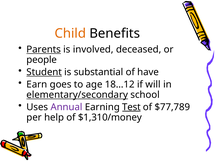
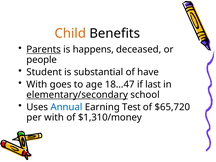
involved: involved -> happens
Student underline: present -> none
Earn at (37, 84): Earn -> With
18…12: 18…12 -> 18…47
will: will -> last
Annual colour: purple -> blue
Test underline: present -> none
$77,789: $77,789 -> $65,720
per help: help -> with
